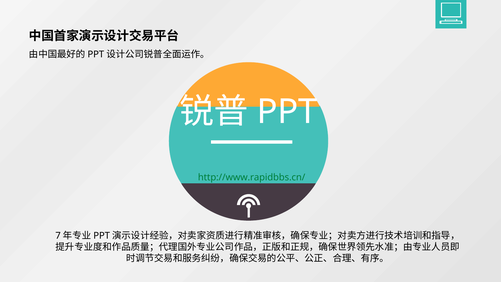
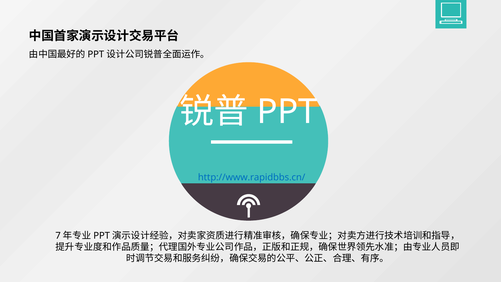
http://www.rapidbbs.cn/ colour: green -> blue
